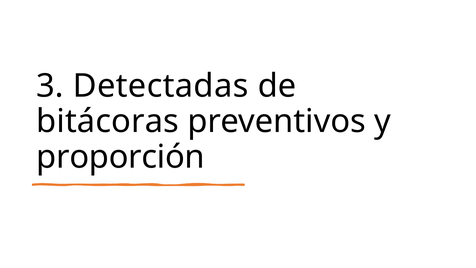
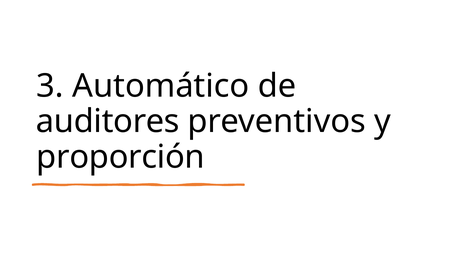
Detectadas: Detectadas -> Automático
bitácoras: bitácoras -> auditores
